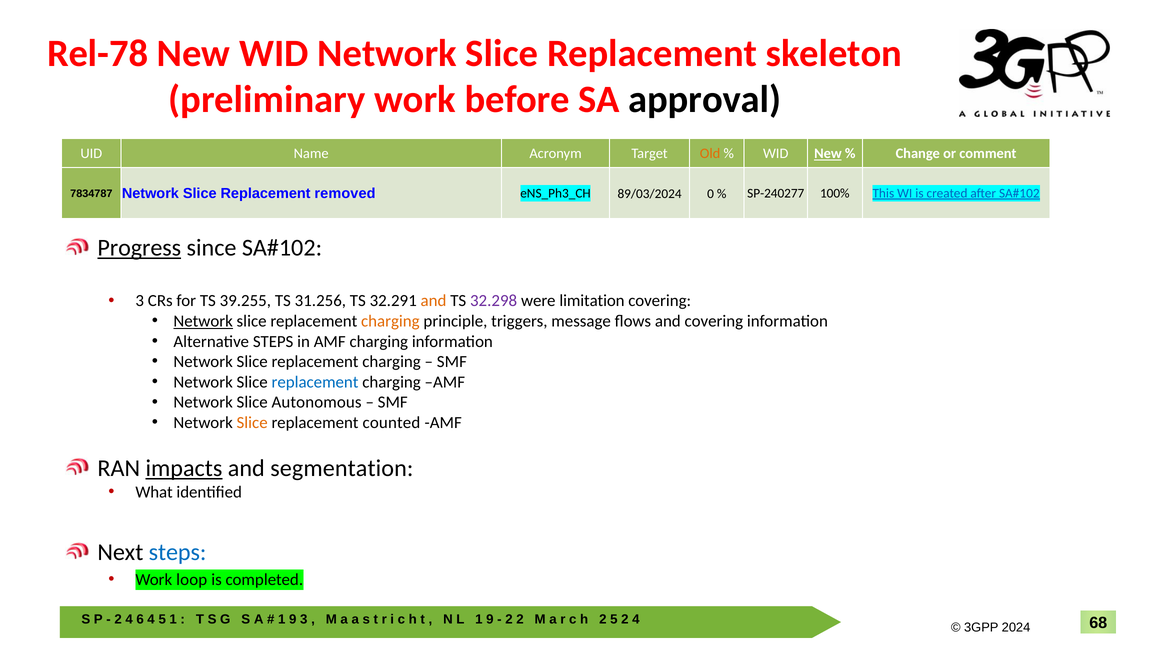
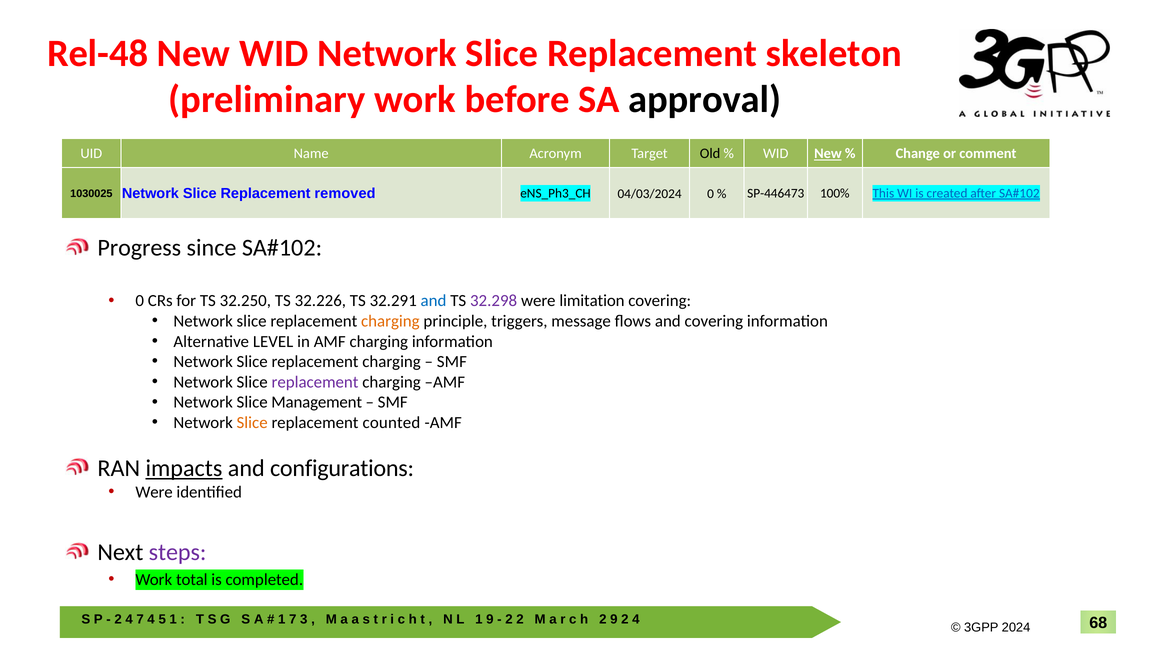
Rel-78: Rel-78 -> Rel-48
Old colour: orange -> black
7834787: 7834787 -> 1030025
89/03/2024: 89/03/2024 -> 04/03/2024
SP-240277: SP-240277 -> SP-446473
Progress underline: present -> none
3 at (140, 301): 3 -> 0
39.255: 39.255 -> 32.250
31.256: 31.256 -> 32.226
and at (434, 301) colour: orange -> blue
Network at (203, 321) underline: present -> none
Alternative STEPS: STEPS -> LEVEL
replacement at (315, 382) colour: blue -> purple
Autonomous: Autonomous -> Management
segmentation: segmentation -> configurations
What at (154, 492): What -> Were
steps at (178, 552) colour: blue -> purple
loop: loop -> total
6 at (140, 619): 6 -> 7
9 at (293, 619): 9 -> 7
5 at (614, 619): 5 -> 9
